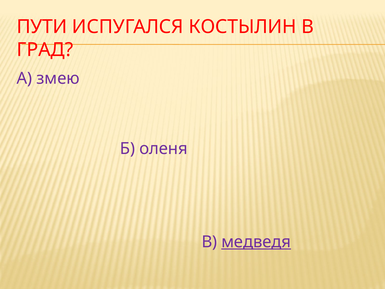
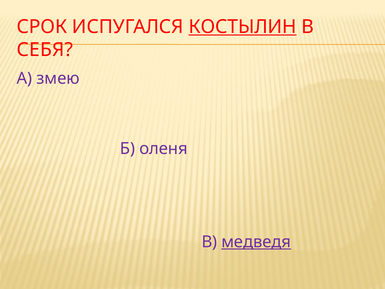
ПУТИ: ПУТИ -> СРОК
КОСТЫЛИН underline: none -> present
ГРАД: ГРАД -> СЕБЯ
